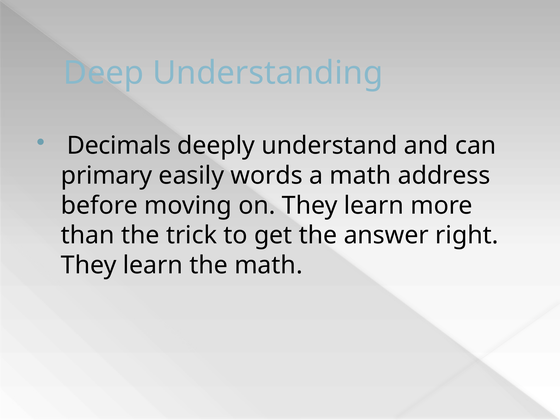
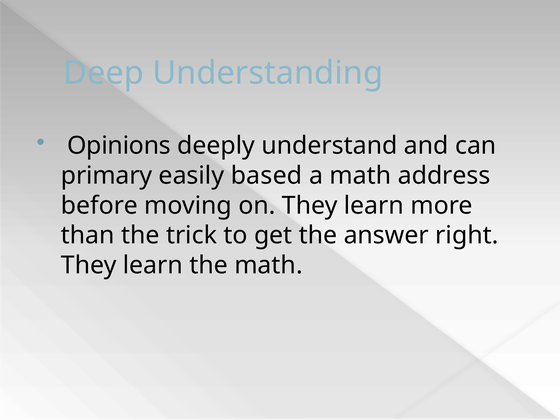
Decimals: Decimals -> Opinions
words: words -> based
